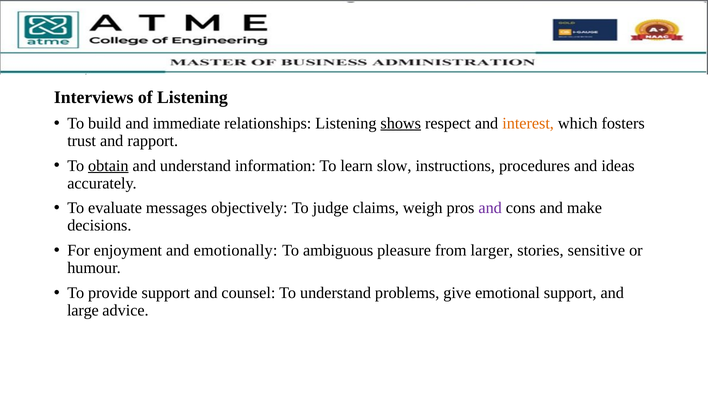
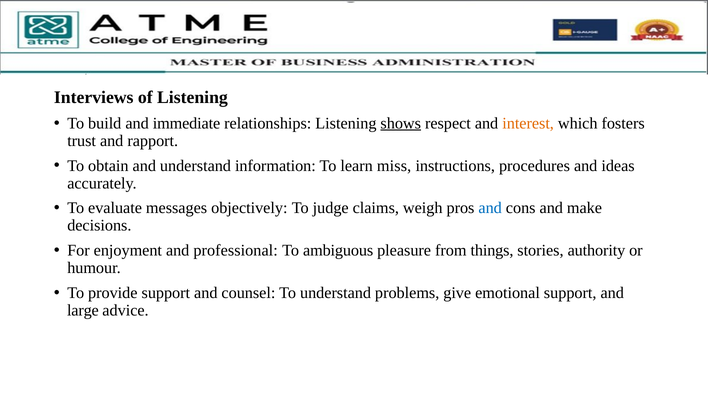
obtain underline: present -> none
slow: slow -> miss
and at (490, 208) colour: purple -> blue
emotionally: emotionally -> professional
larger: larger -> things
sensitive: sensitive -> authority
